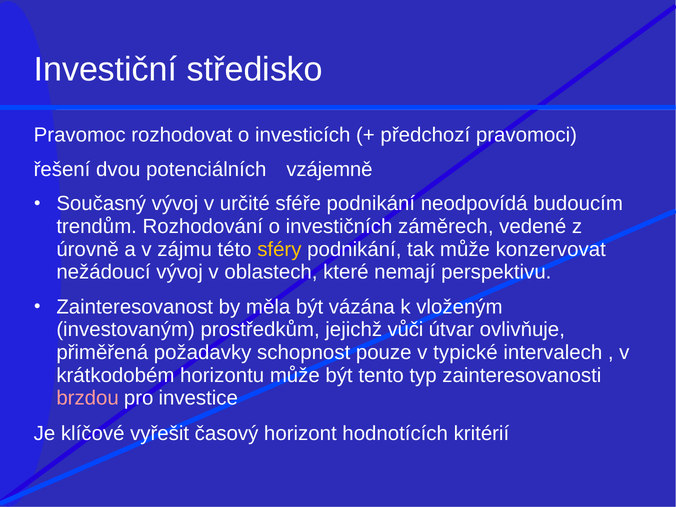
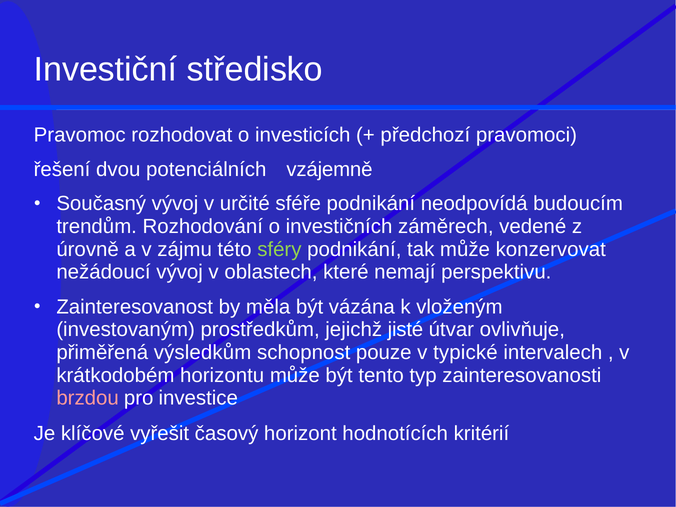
sféry colour: yellow -> light green
vůči: vůči -> jisté
požadavky: požadavky -> výsledkům
